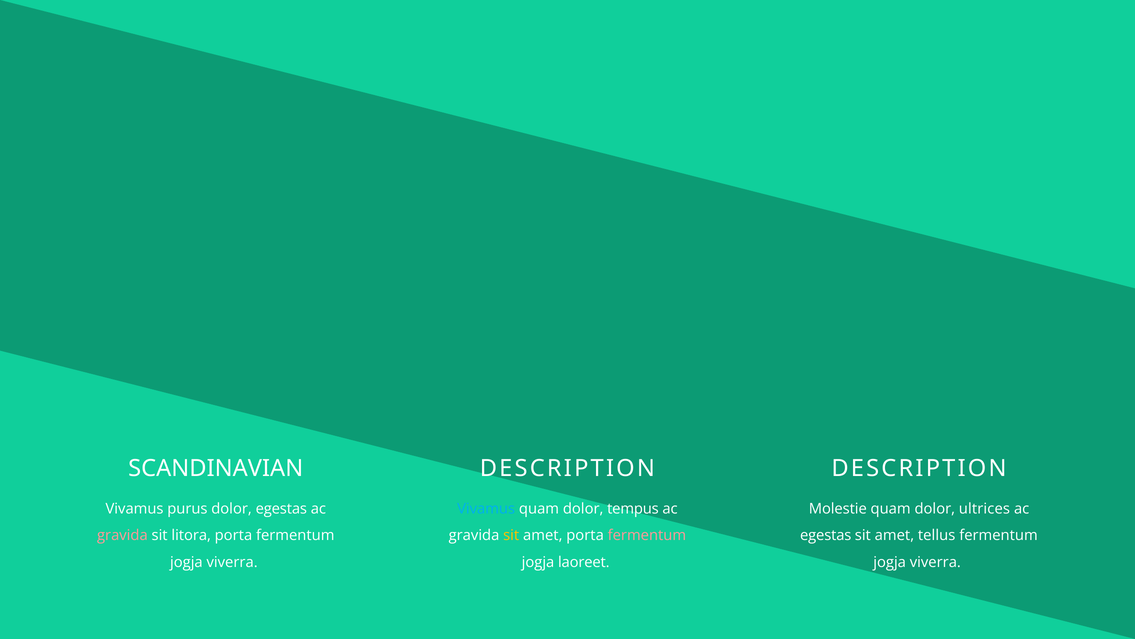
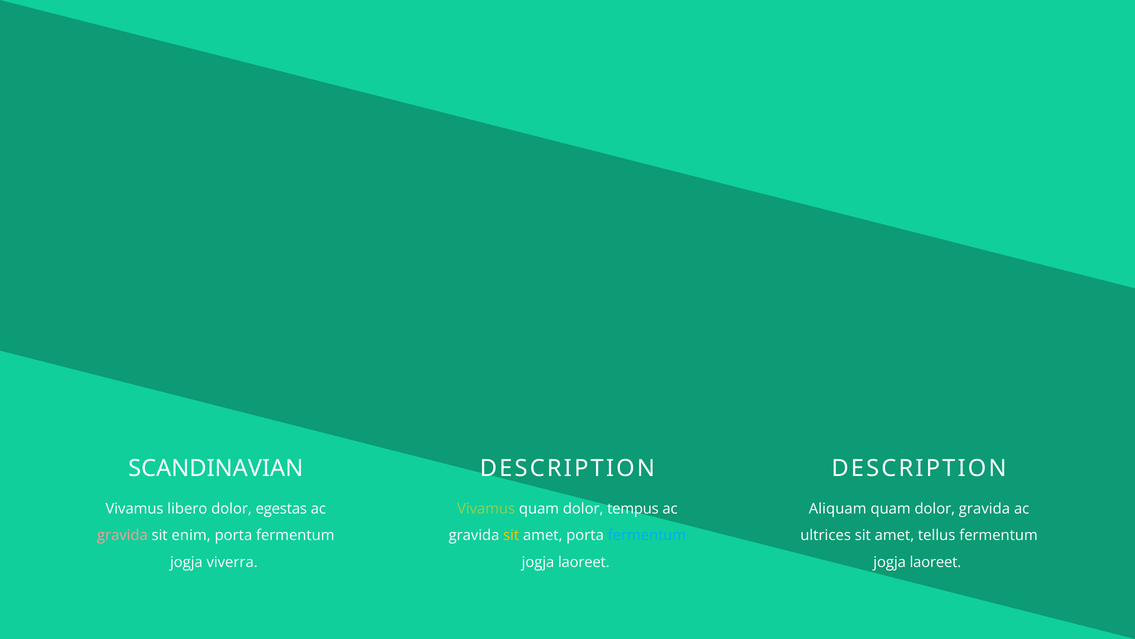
purus: purus -> libero
Vivamus at (486, 508) colour: light blue -> light green
Molestie: Molestie -> Aliquam
dolor ultrices: ultrices -> gravida
litora: litora -> enim
fermentum at (647, 535) colour: pink -> light blue
egestas at (826, 535): egestas -> ultrices
viverra at (935, 562): viverra -> laoreet
